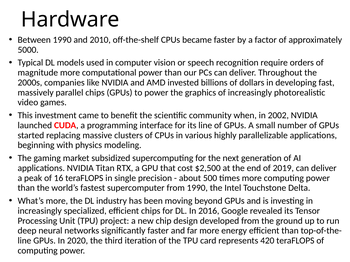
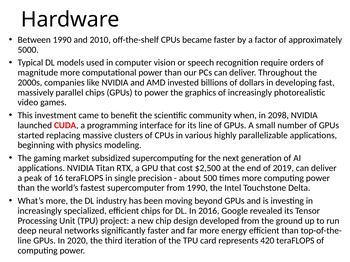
2002: 2002 -> 2098
